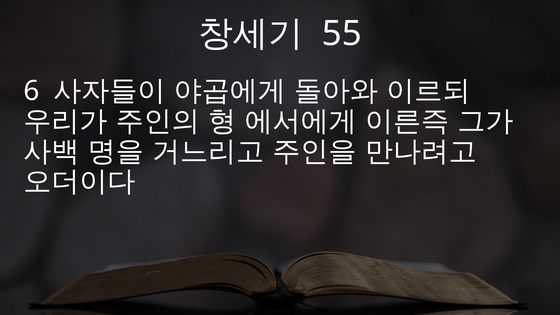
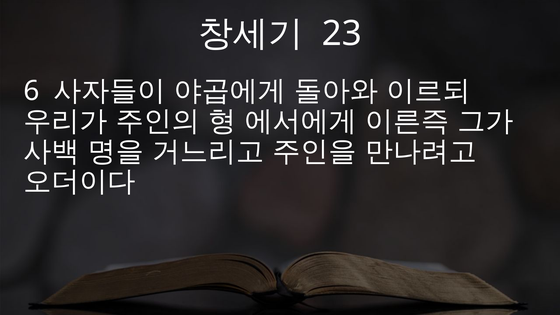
55: 55 -> 23
